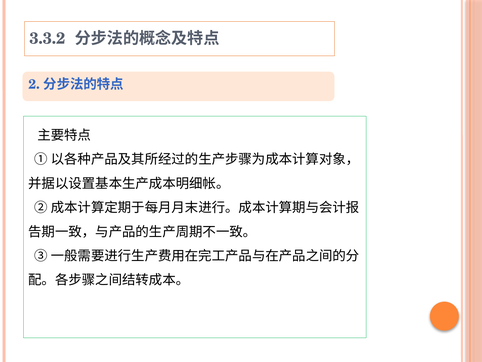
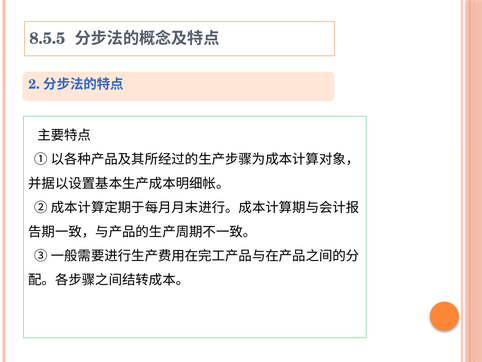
3.3.2: 3.3.2 -> 8.5.5
